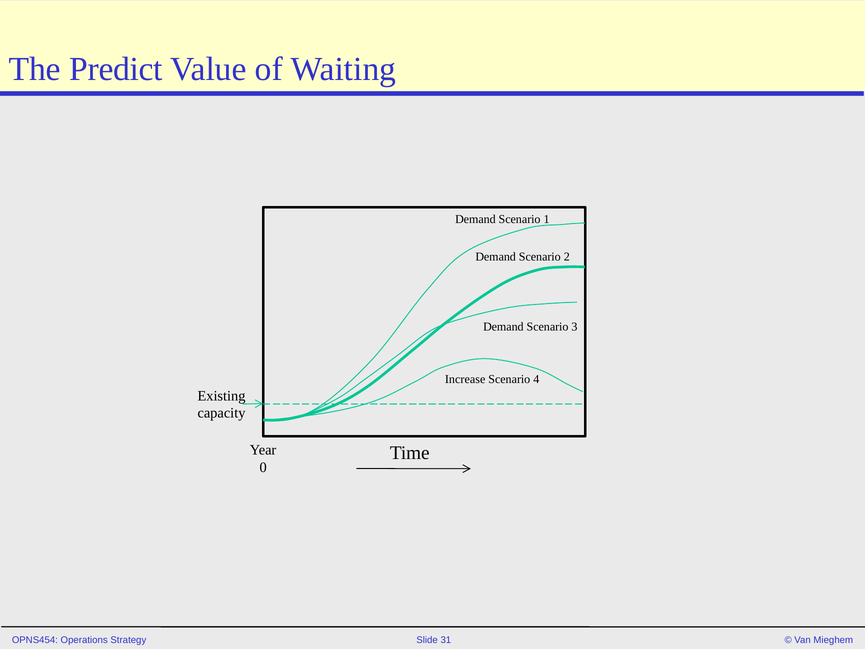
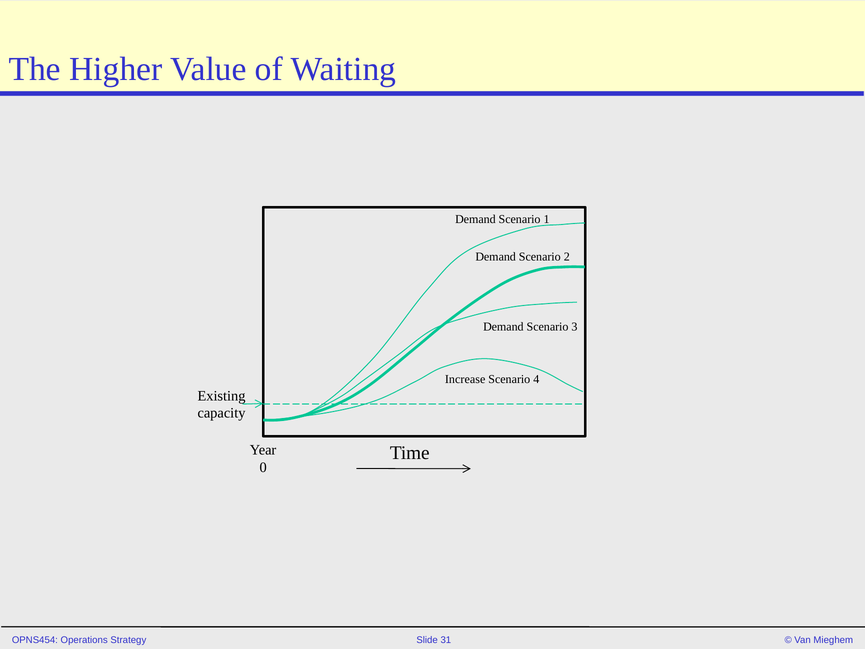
Predict: Predict -> Higher
